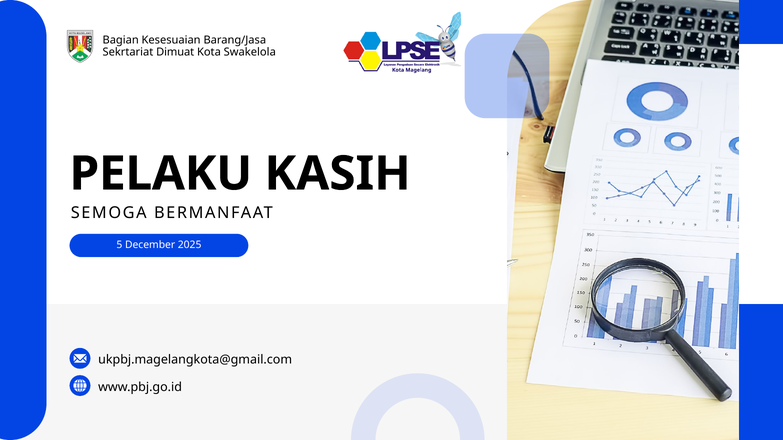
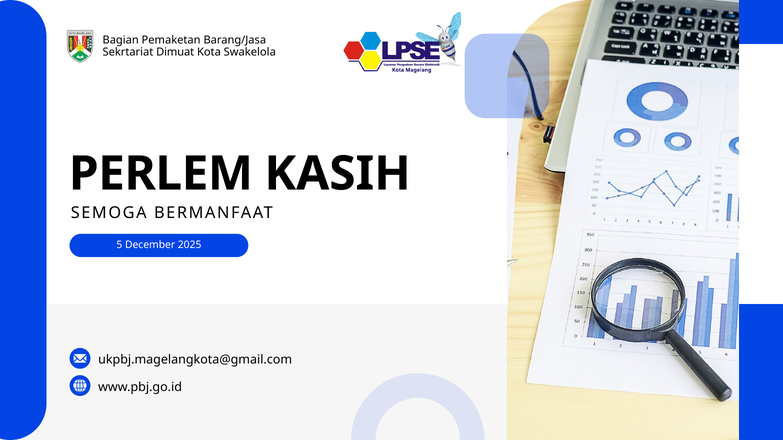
Kesesuaian: Kesesuaian -> Pemaketan
PELAKU: PELAKU -> PERLEM
